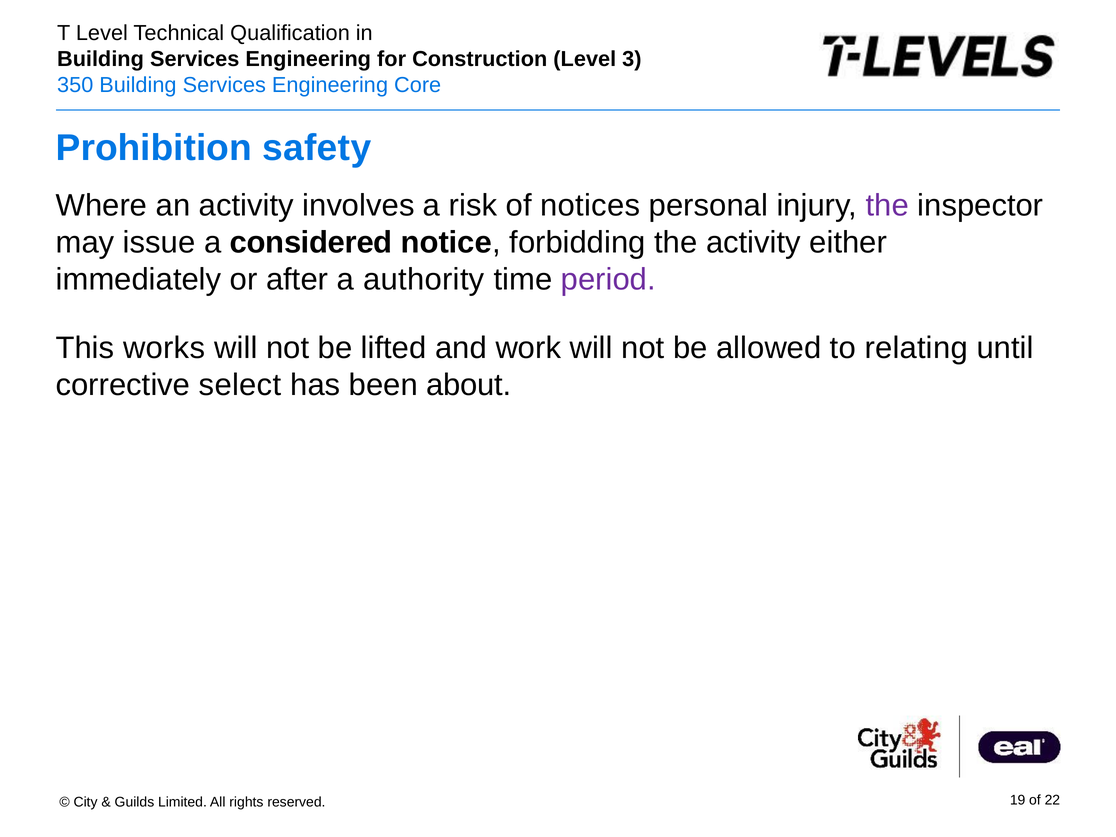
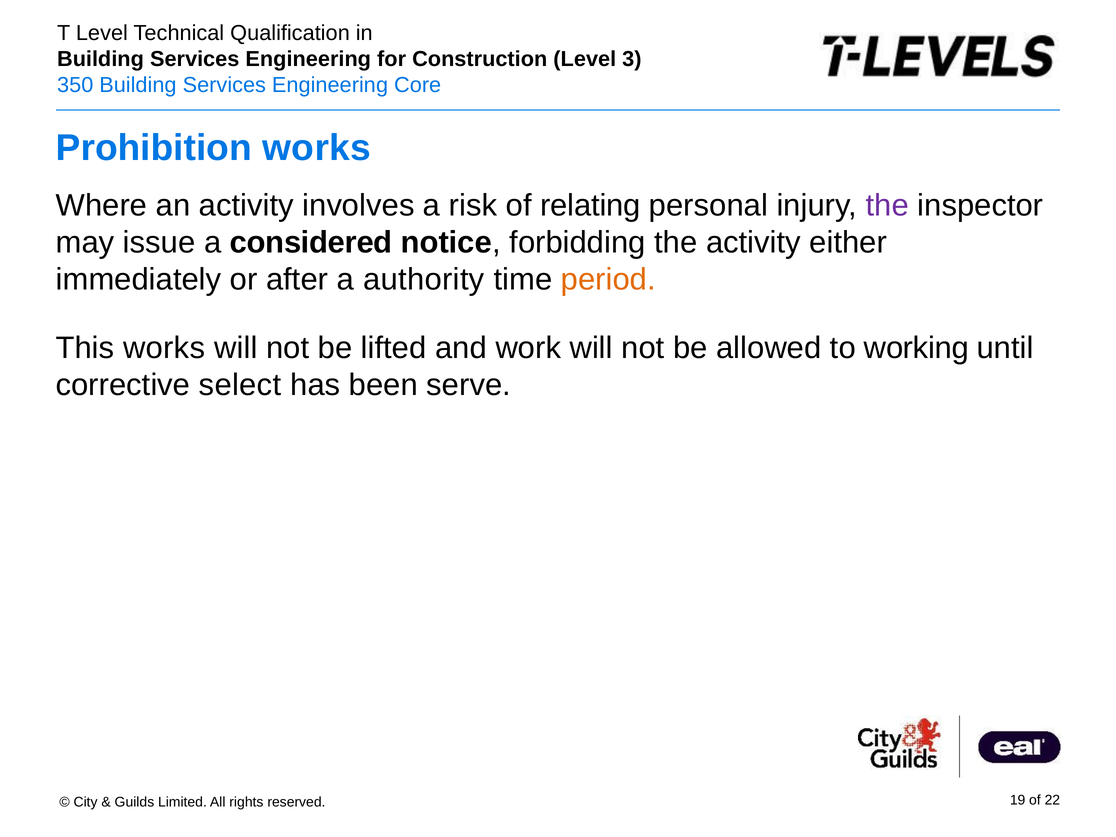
Prohibition safety: safety -> works
notices: notices -> relating
period colour: purple -> orange
relating: relating -> working
about: about -> serve
